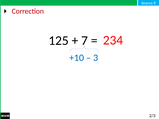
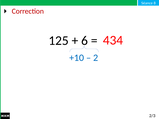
7: 7 -> 6
234: 234 -> 434
3: 3 -> 2
